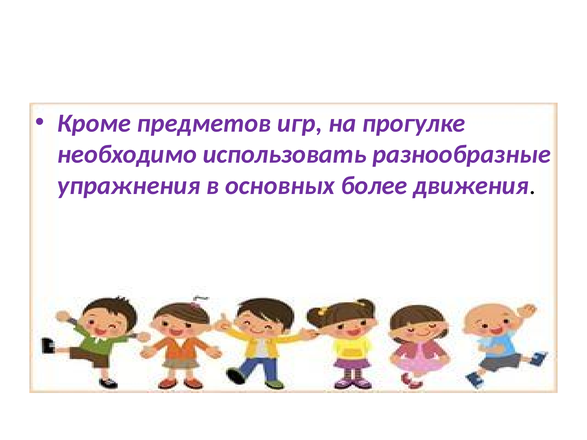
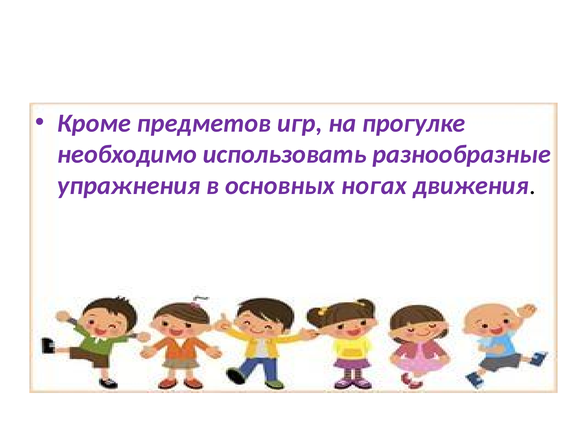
более: более -> ногах
